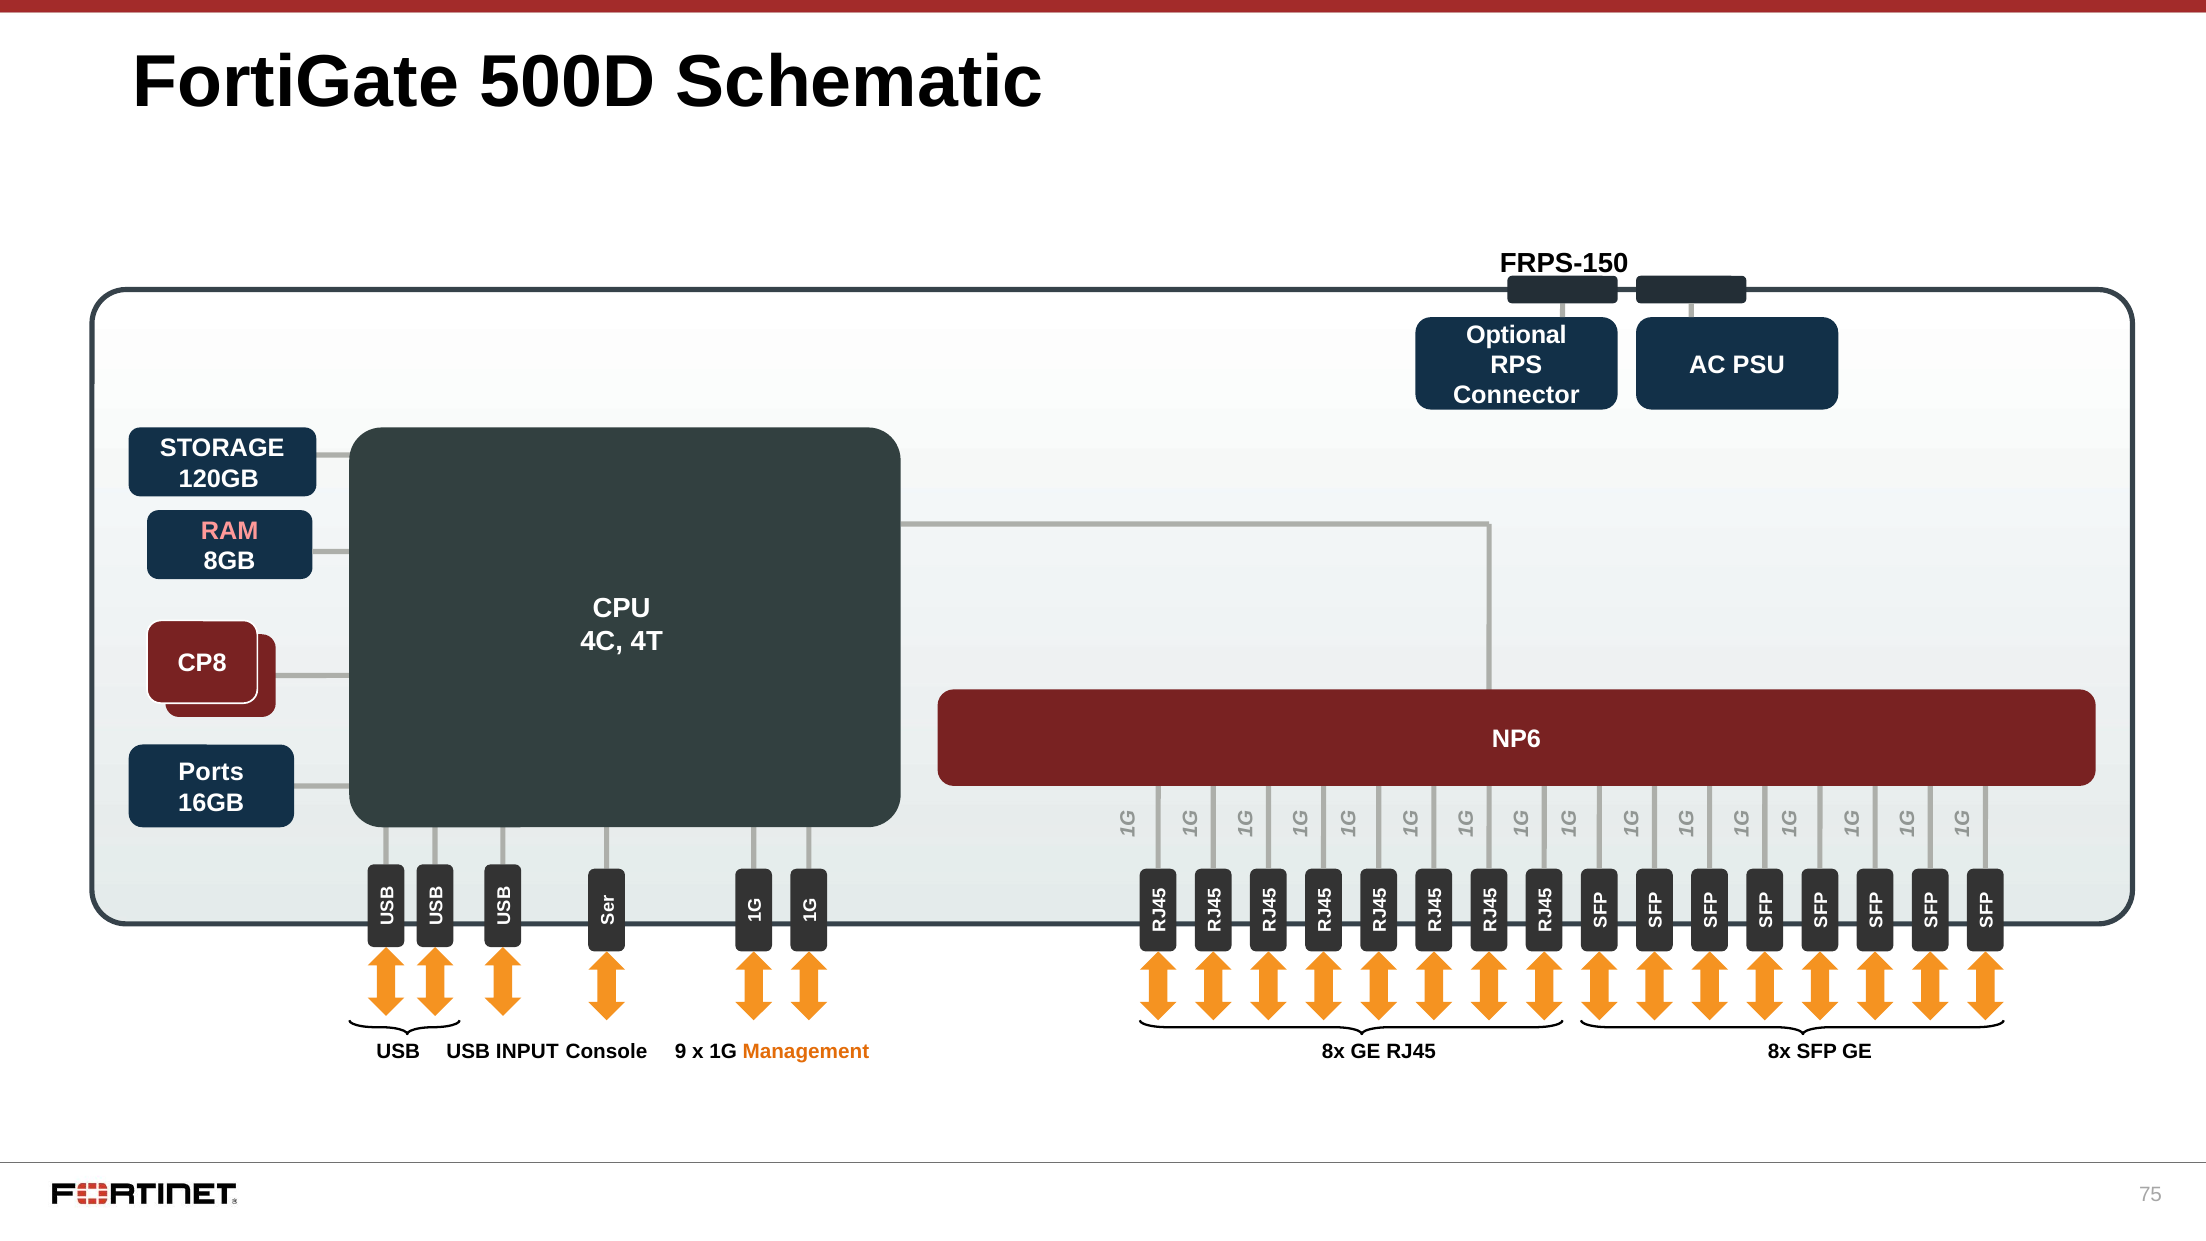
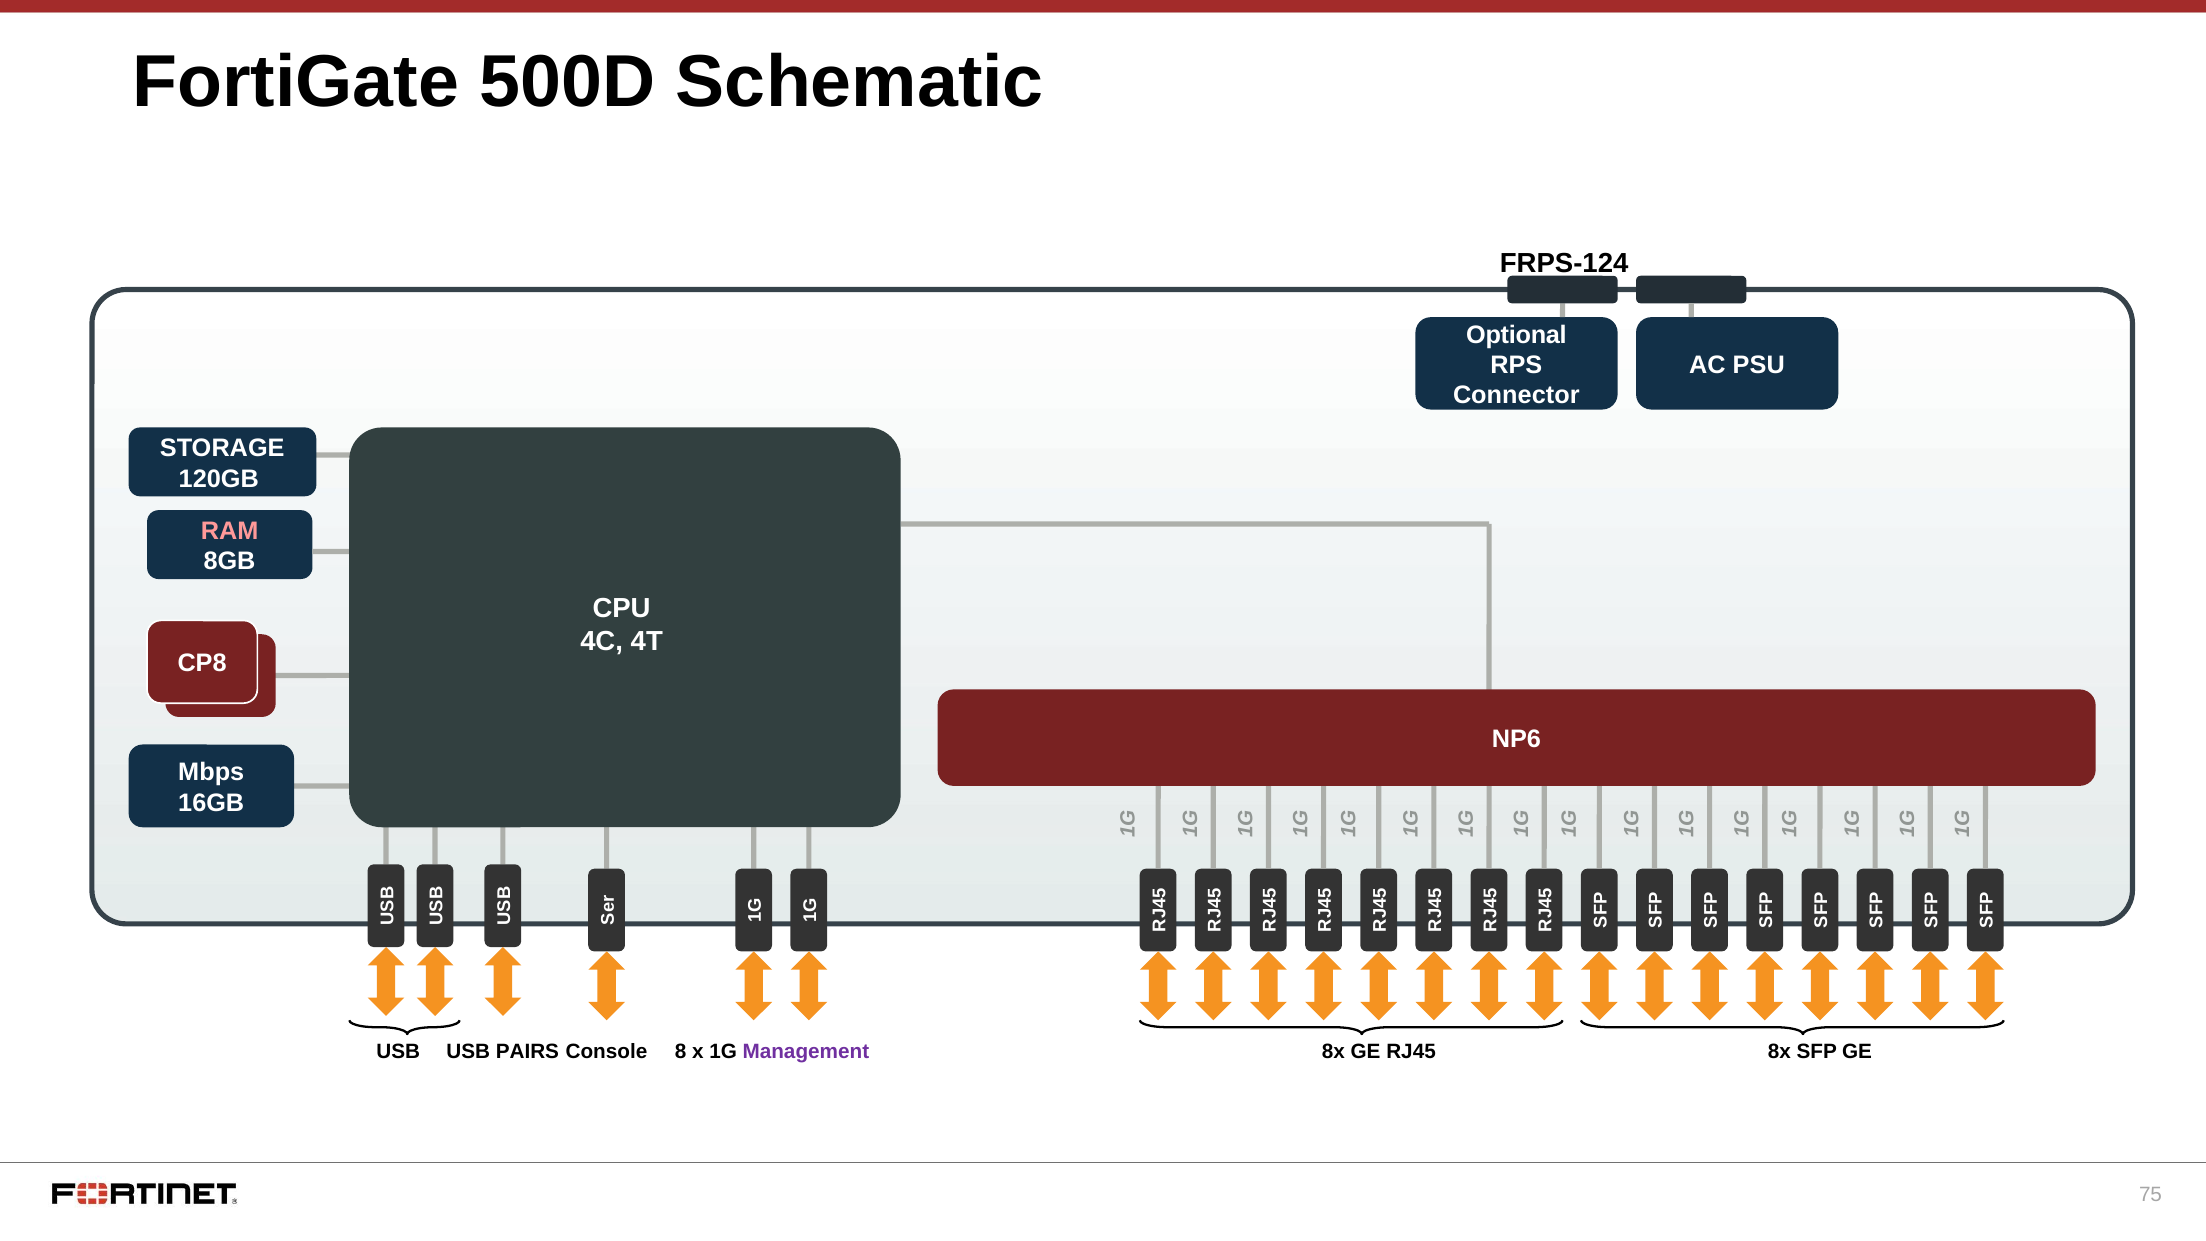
FRPS-150: FRPS-150 -> FRPS-124
Ports: Ports -> Mbps
INPUT: INPUT -> PAIRS
9: 9 -> 8
Management colour: orange -> purple
